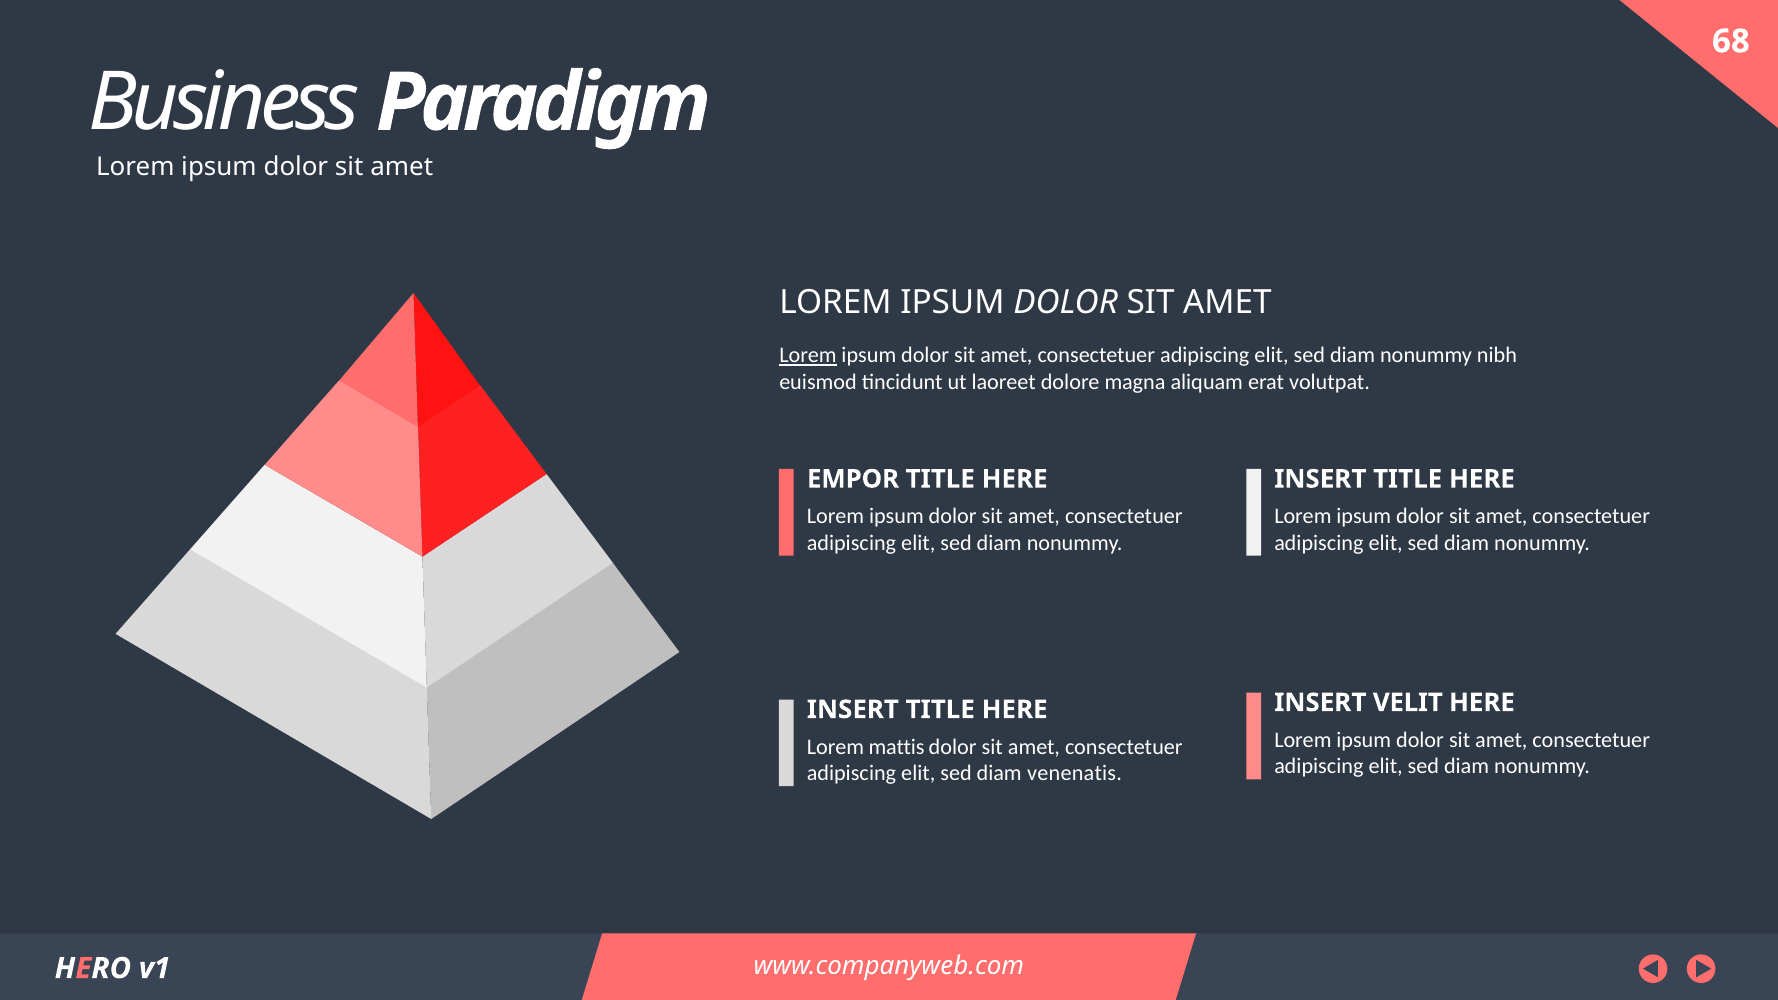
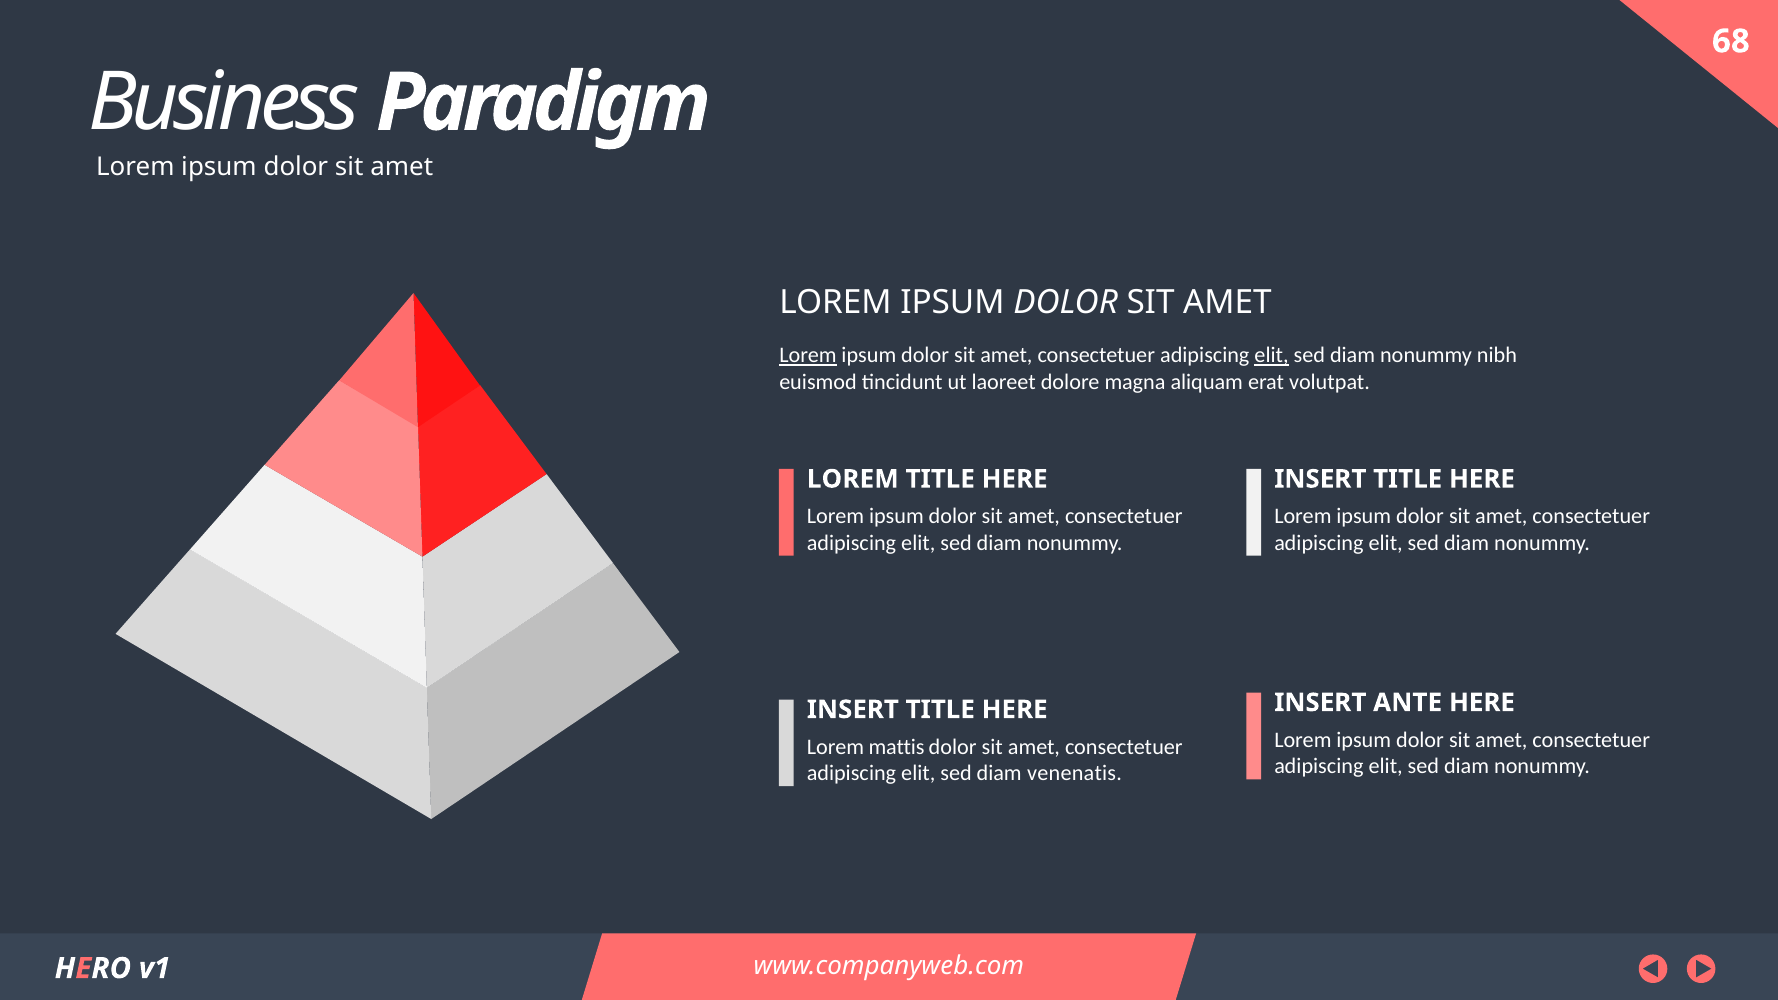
elit at (1272, 355) underline: none -> present
EMPOR at (853, 479): EMPOR -> LOREM
VELIT: VELIT -> ANTE
